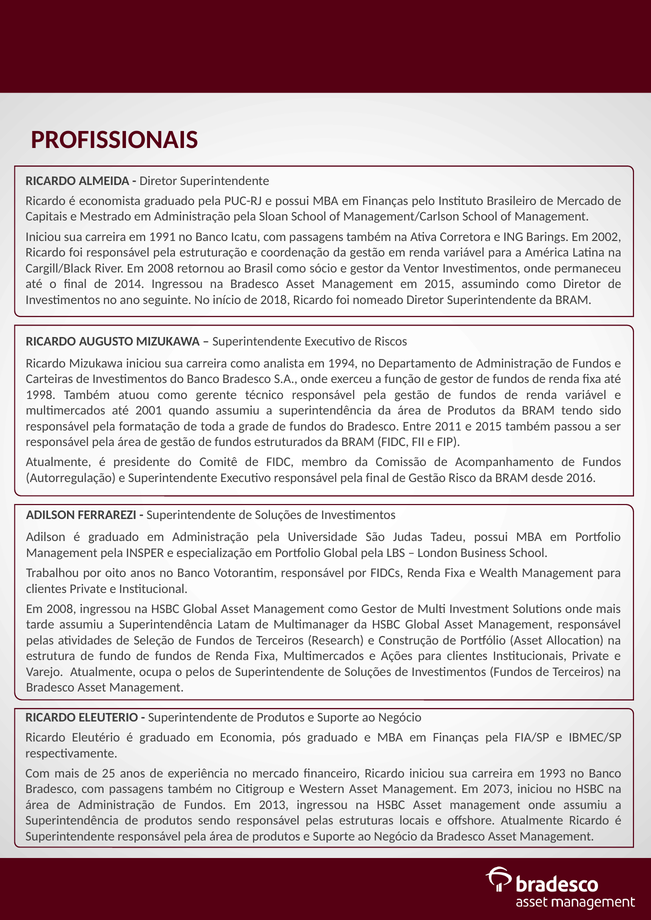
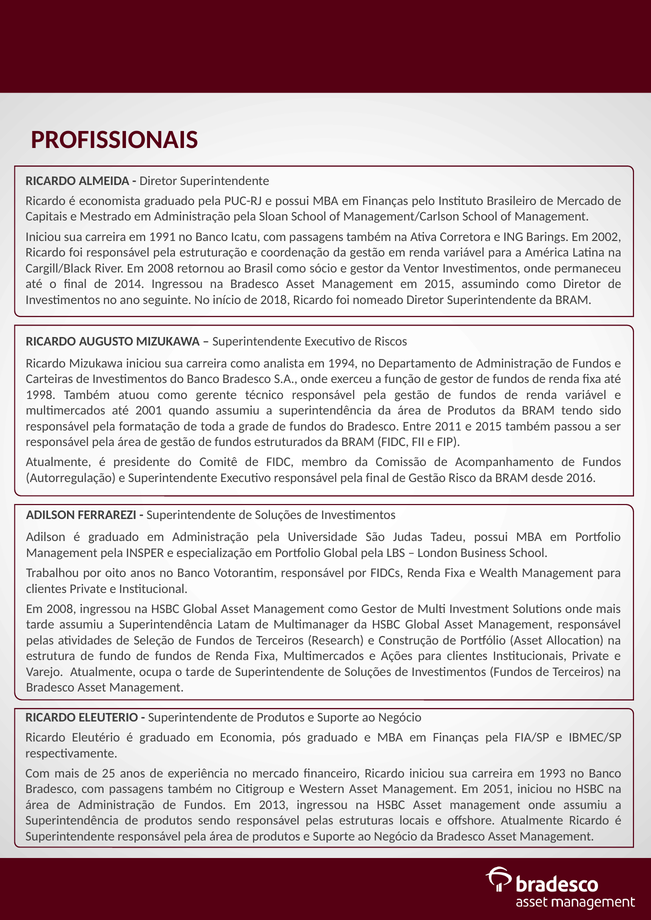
o pelos: pelos -> tarde
2073: 2073 -> 2051
